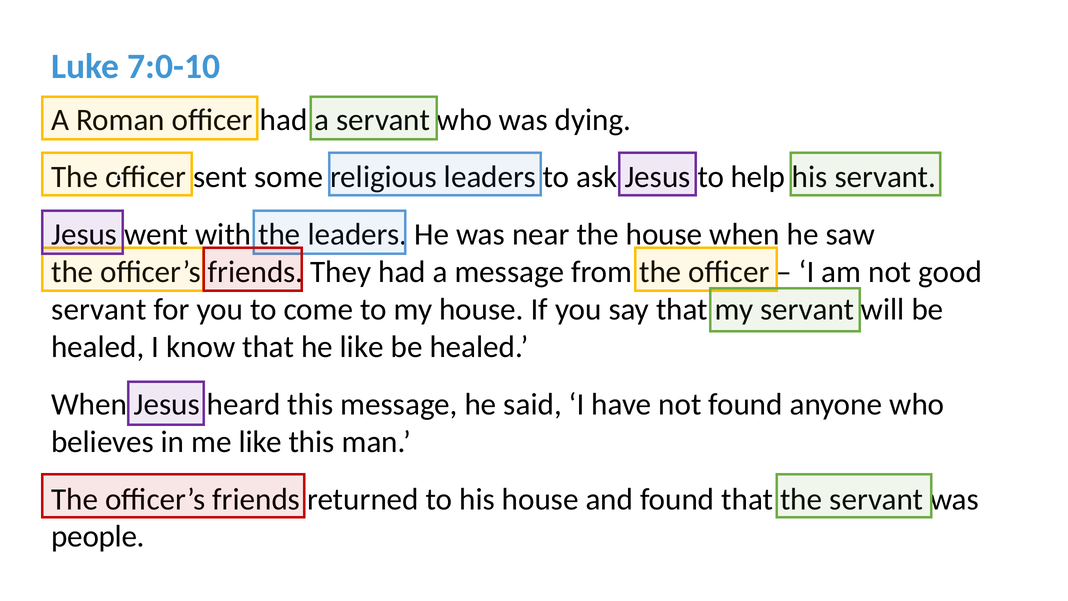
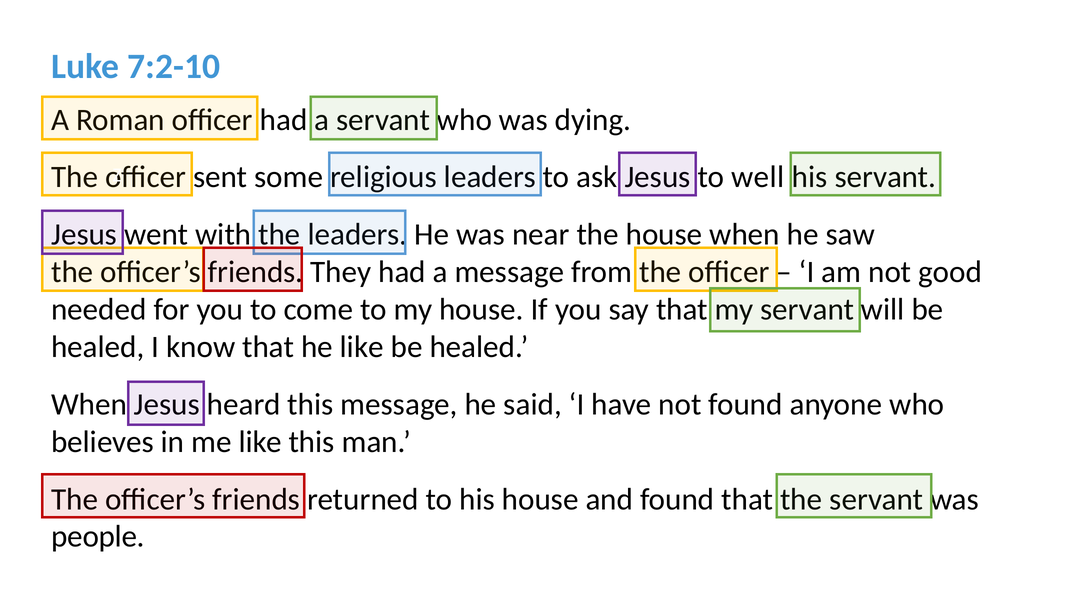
7:0-10: 7:0-10 -> 7:2-10
help: help -> well
servant at (99, 309): servant -> needed
